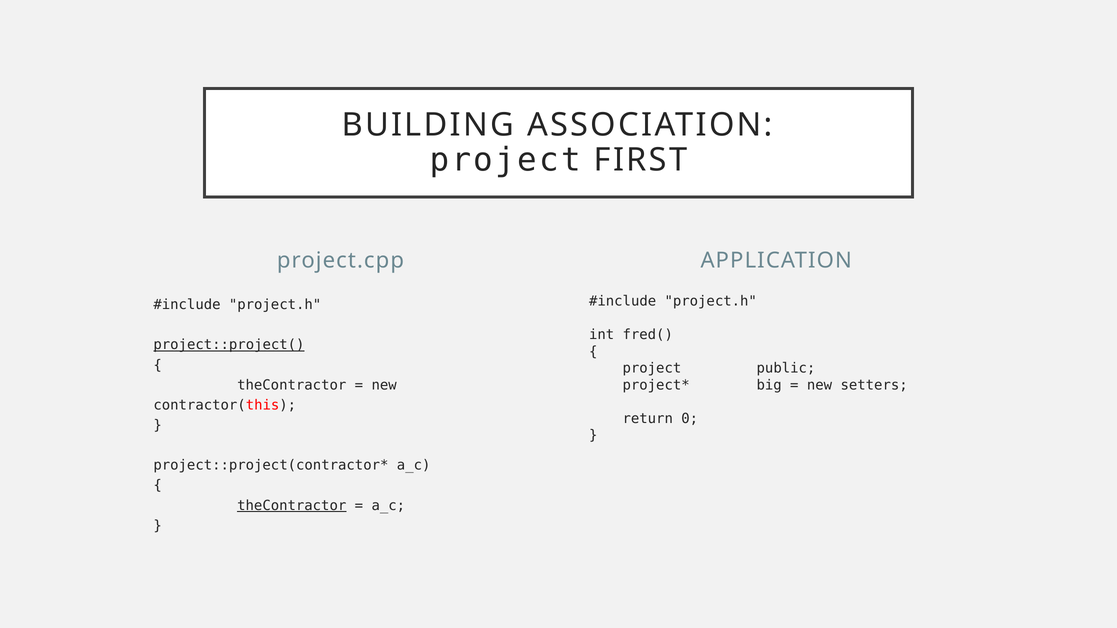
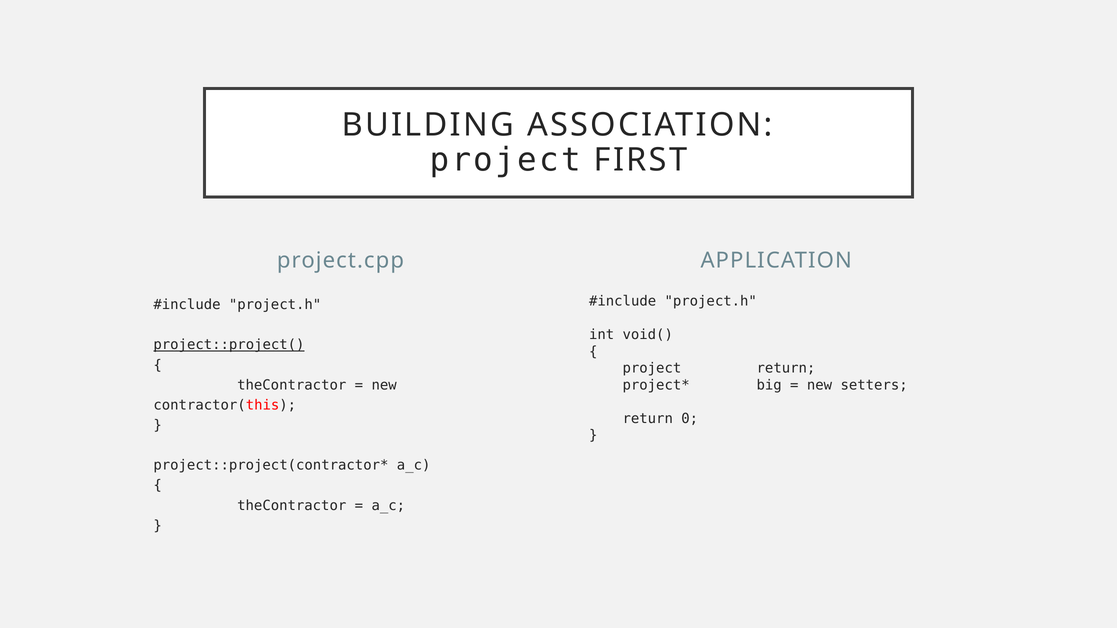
fred(: fred( -> void(
project public: public -> return
theContractor at (292, 506) underline: present -> none
